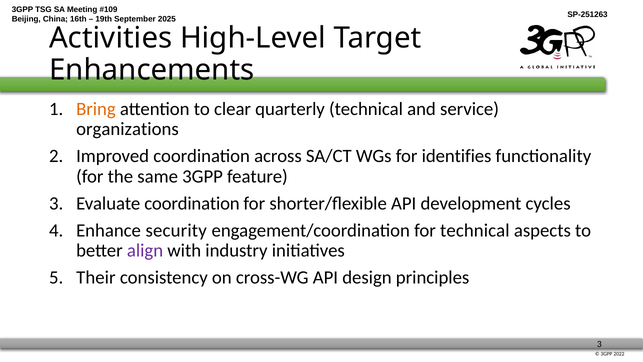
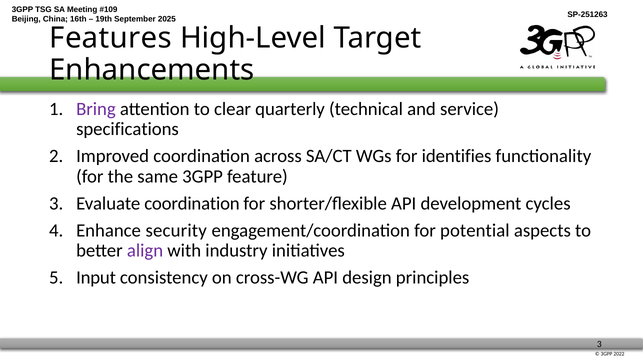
Activities: Activities -> Features
Bring colour: orange -> purple
organizations: organizations -> specifications
for technical: technical -> potential
Their: Their -> Input
